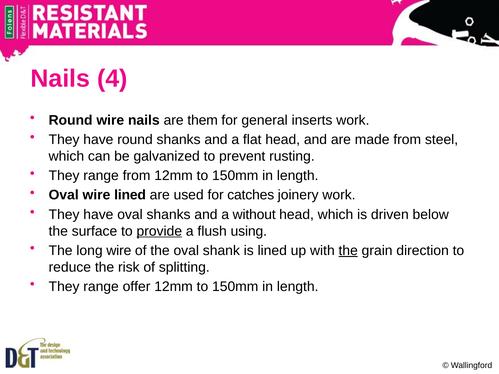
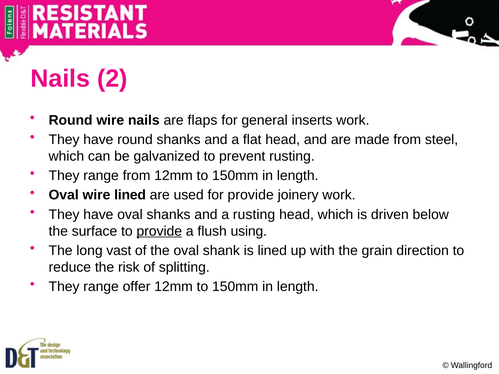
4: 4 -> 2
them: them -> flaps
for catches: catches -> provide
a without: without -> rusting
long wire: wire -> vast
the at (348, 251) underline: present -> none
